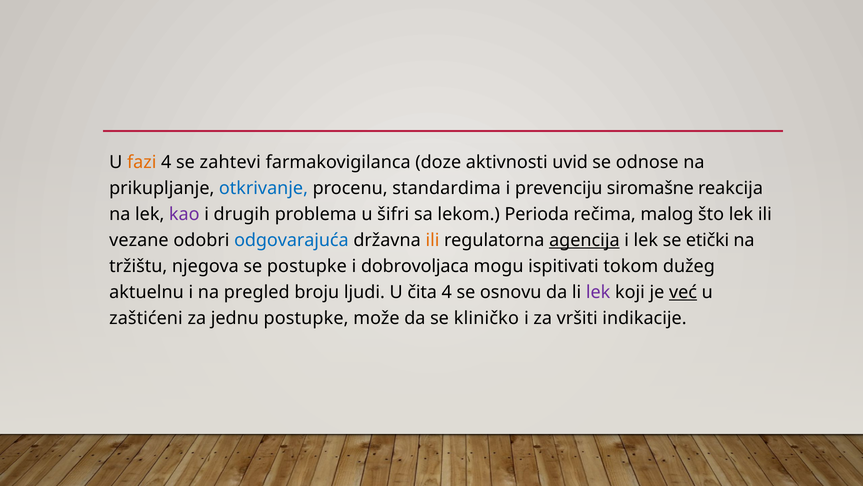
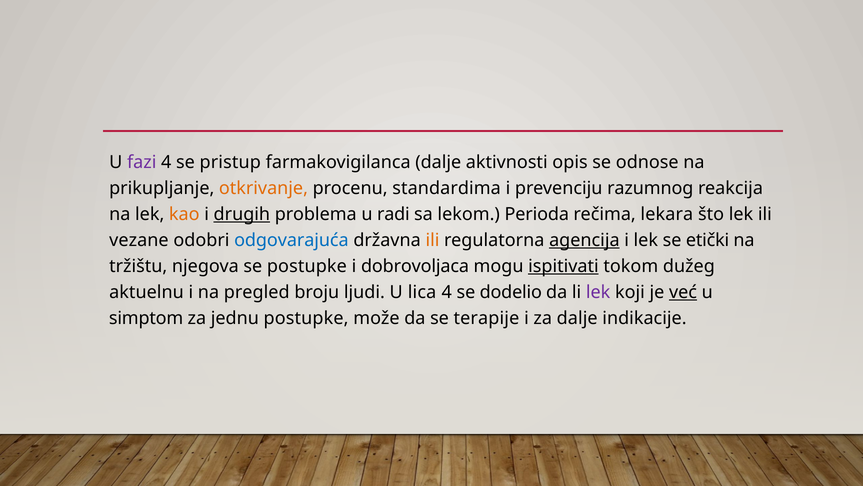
fazi colour: orange -> purple
zahtevi: zahtevi -> pristup
farmakovigilanca doze: doze -> dalje
uvid: uvid -> opis
otkrivanje colour: blue -> orange
siromašne: siromašne -> razumnog
kao colour: purple -> orange
drugih underline: none -> present
šifri: šifri -> radi
malog: malog -> lekara
ispitivati underline: none -> present
čita: čita -> lica
osnovu: osnovu -> dodelio
zaštićeni: zaštićeni -> simptom
kliničko: kliničko -> terapije
za vršiti: vršiti -> dalje
